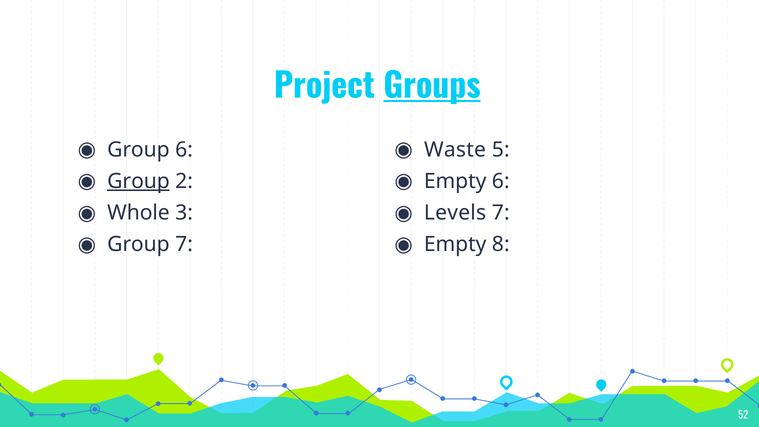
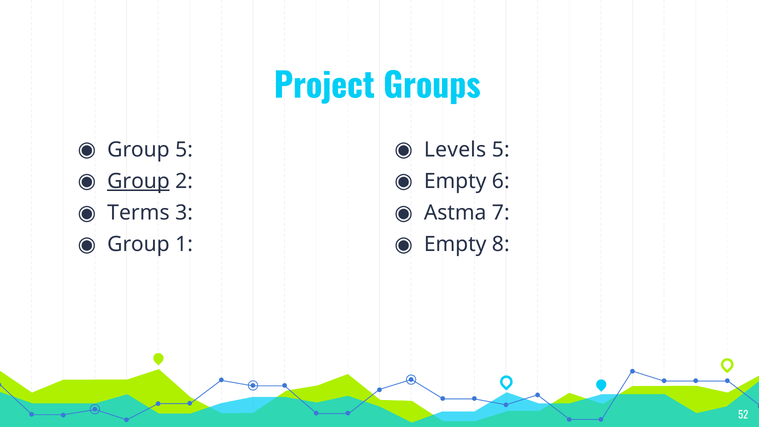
Groups underline: present -> none
Group 6: 6 -> 5
Waste: Waste -> Levels
Whole: Whole -> Terms
Levels: Levels -> Astma
Group 7: 7 -> 1
